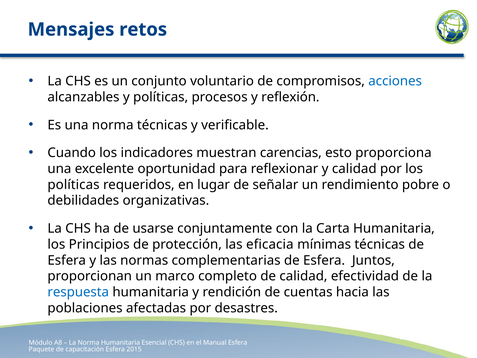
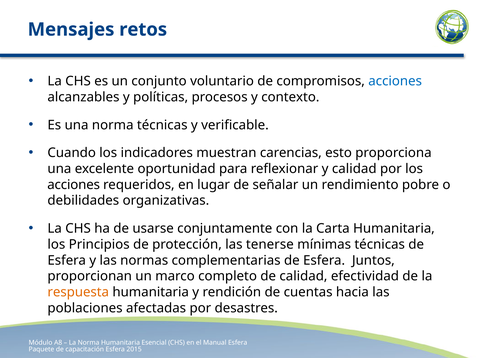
reflexión: reflexión -> contexto
políticas at (74, 185): políticas -> acciones
eficacia: eficacia -> tenerse
respuesta colour: blue -> orange
